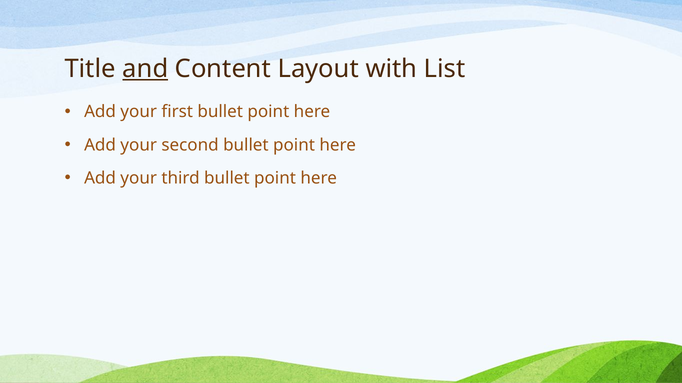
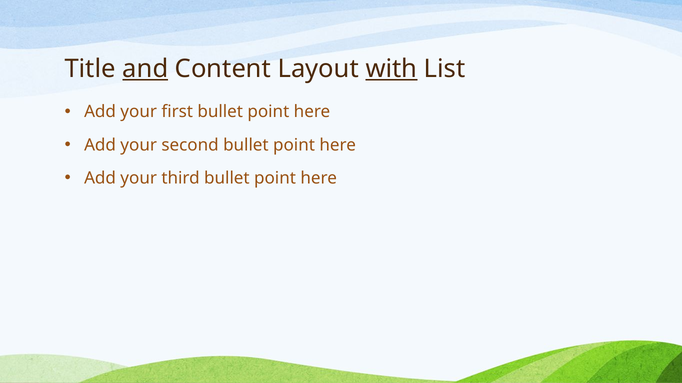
with underline: none -> present
